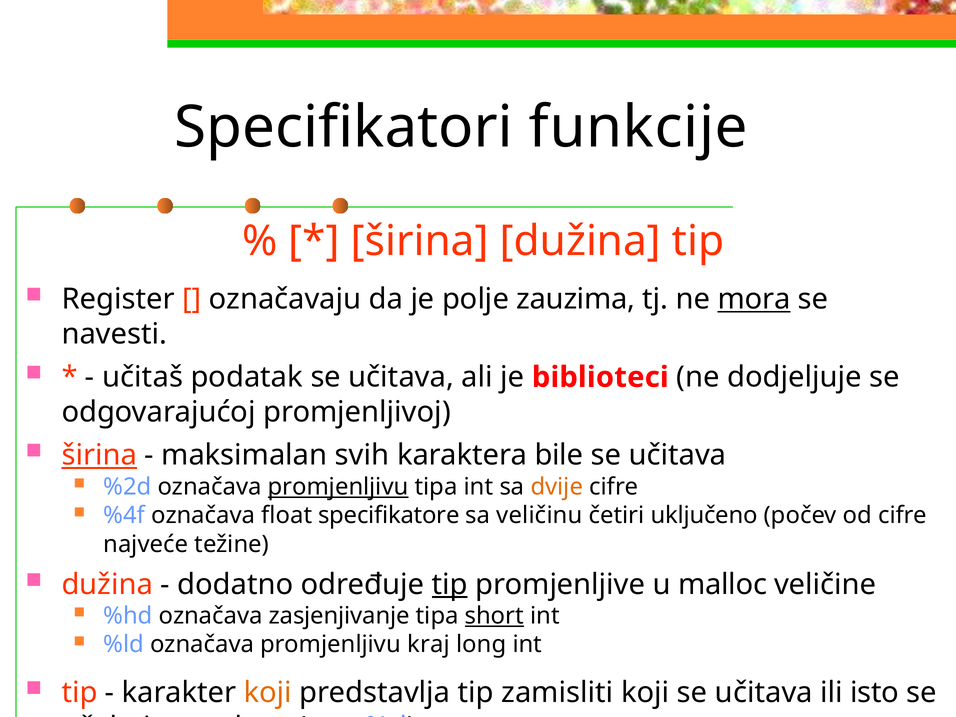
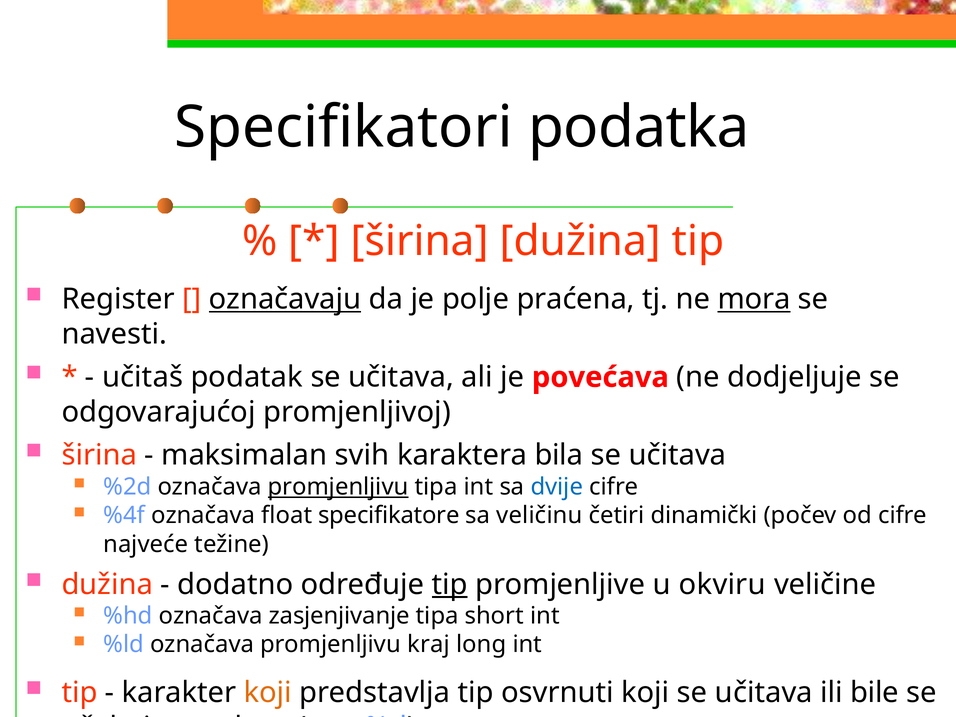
funkcije: funkcije -> podatka
označavaju underline: none -> present
zauzima: zauzima -> praćena
biblioteci: biblioteci -> povećava
širina at (99, 455) underline: present -> none
bile: bile -> bila
dvije colour: orange -> blue
uključeno: uključeno -> dinamički
malloc: malloc -> okviru
short underline: present -> none
zamisliti: zamisliti -> osvrnuti
isto: isto -> bile
